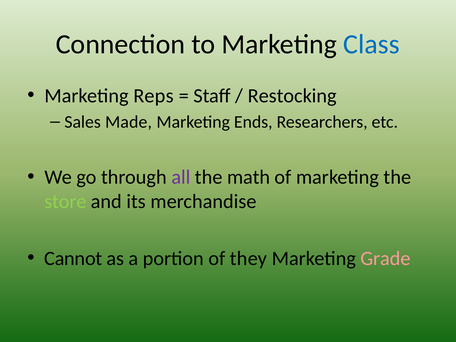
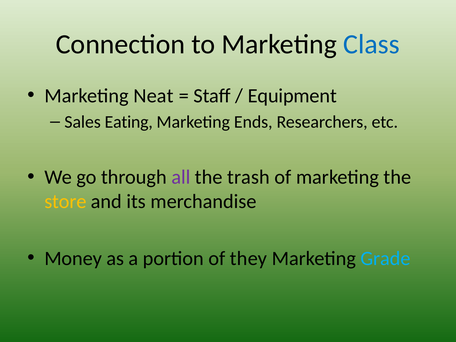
Reps: Reps -> Neat
Restocking: Restocking -> Equipment
Made: Made -> Eating
math: math -> trash
store colour: light green -> yellow
Cannot: Cannot -> Money
Grade colour: pink -> light blue
